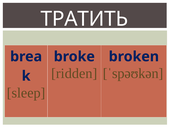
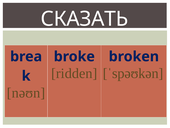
ТРАТИТЬ: ТРАТИТЬ -> СКАЗАТЬ
sleep: sleep -> nəʊn
